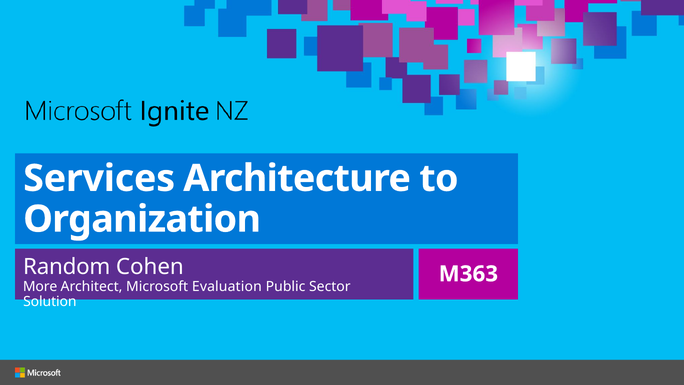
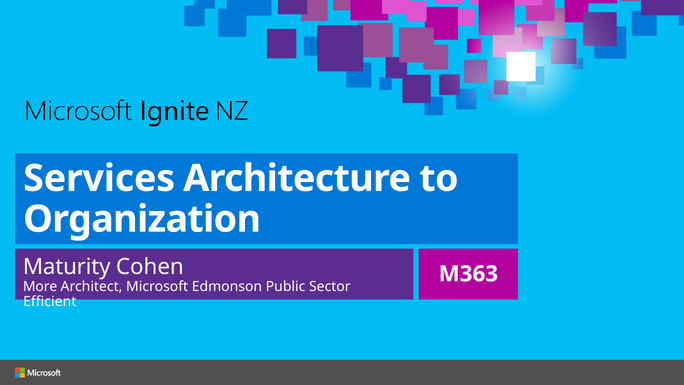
Random: Random -> Maturity
Evaluation: Evaluation -> Edmonson
Solution: Solution -> Efficient
